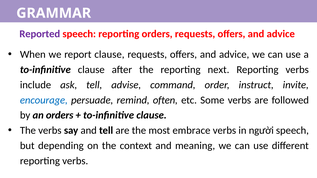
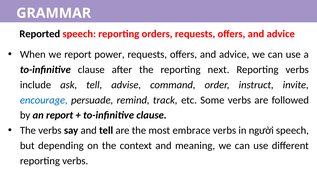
Reported colour: purple -> black
report clause: clause -> power
often: often -> track
an orders: orders -> report
